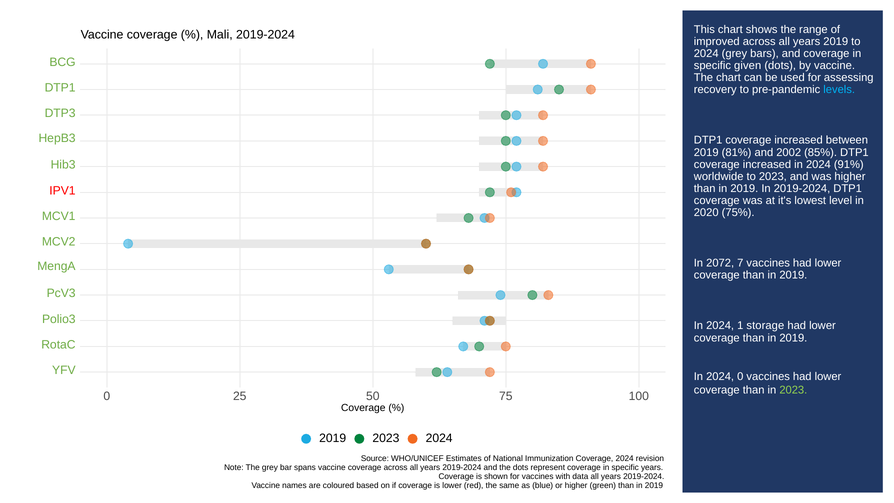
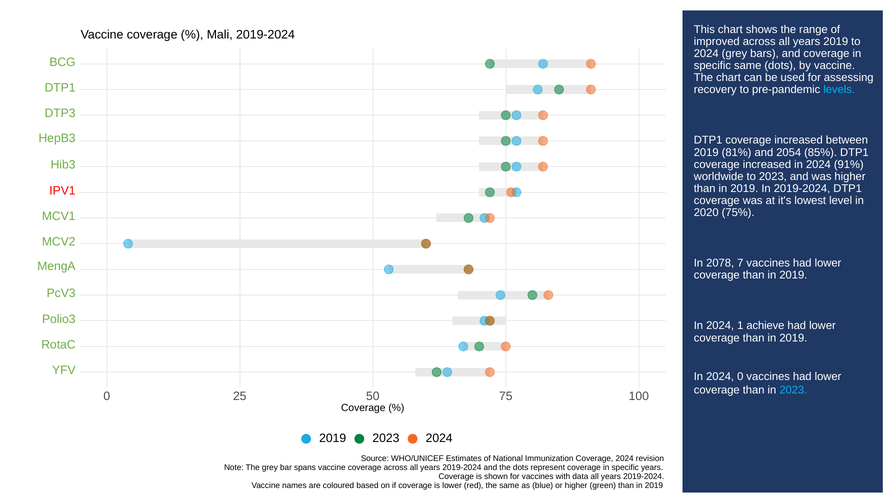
specific given: given -> same
2002: 2002 -> 2054
2072: 2072 -> 2078
storage: storage -> achieve
2023 at (793, 390) colour: light green -> light blue
